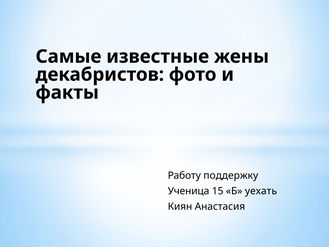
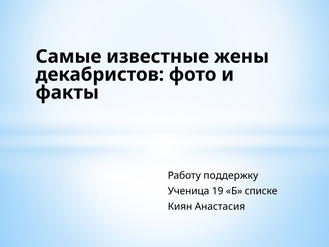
15: 15 -> 19
уехать: уехать -> списке
